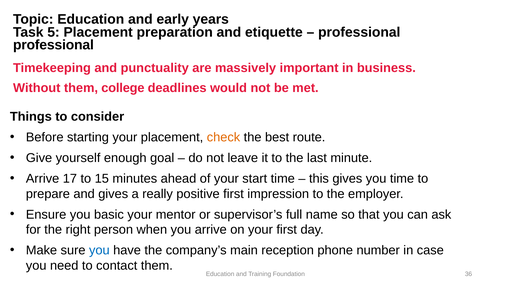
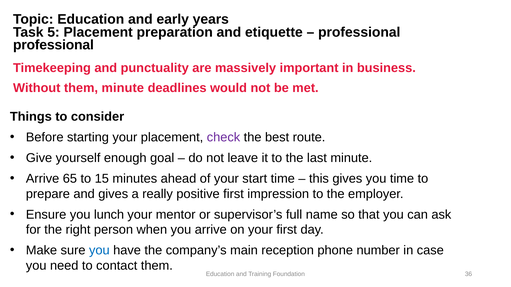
them college: college -> minute
check colour: orange -> purple
17: 17 -> 65
basic: basic -> lunch
